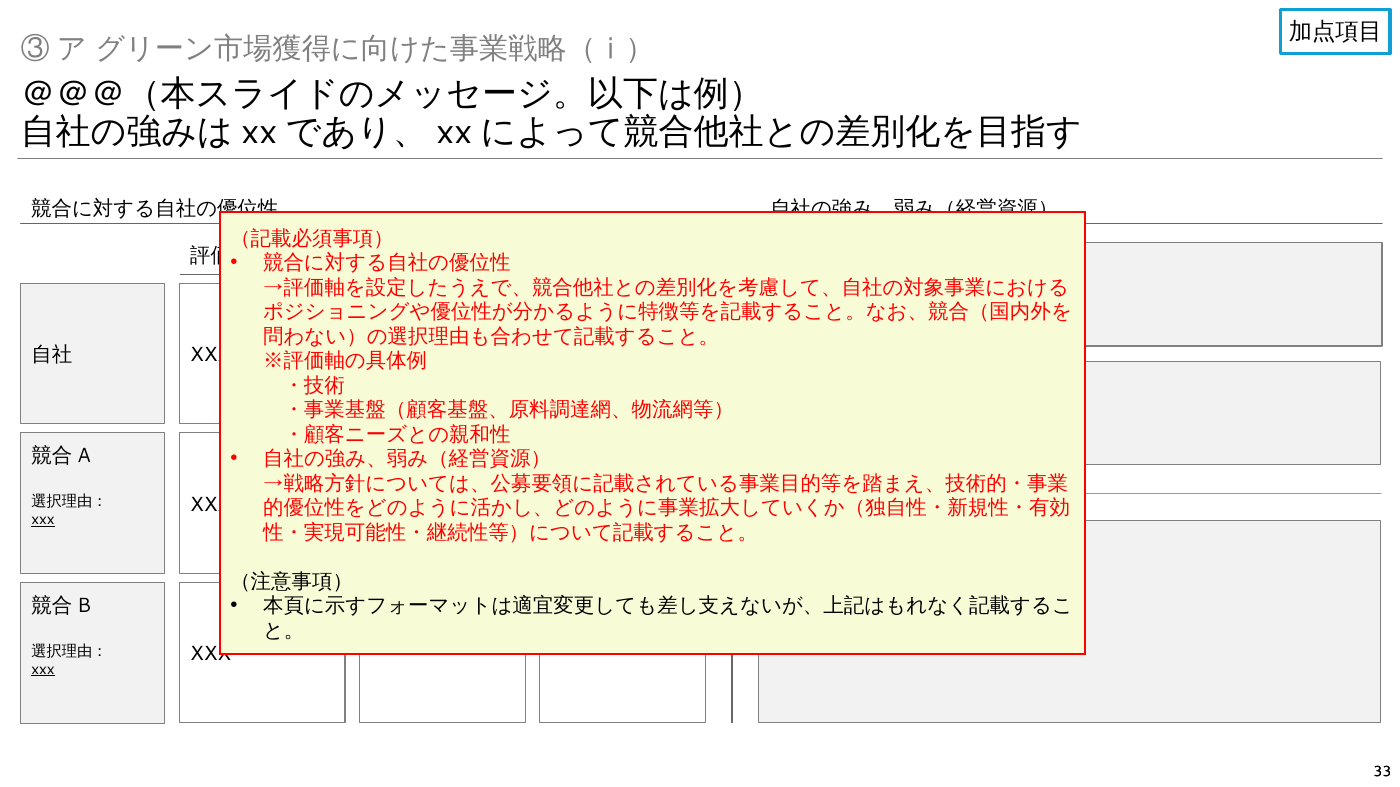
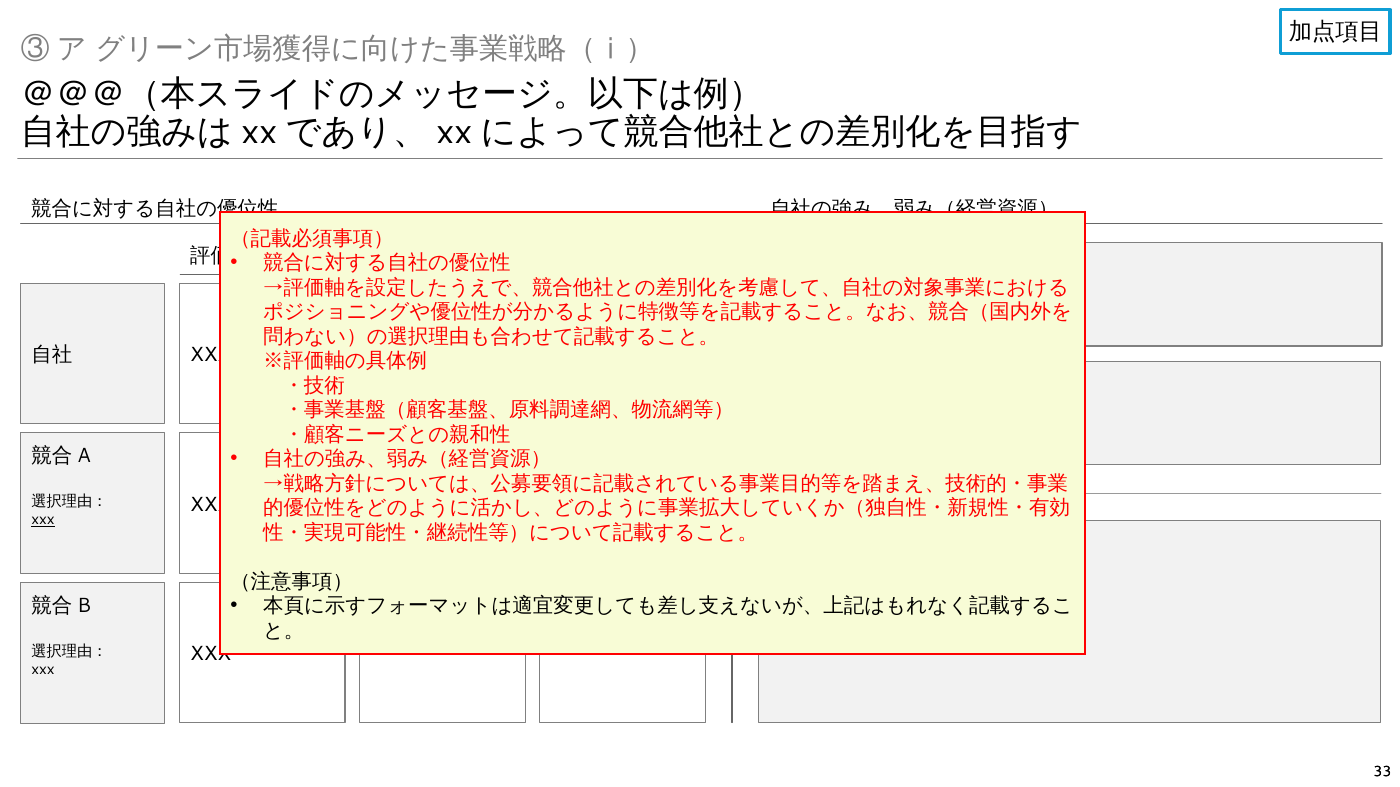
xxx at (43, 670) underline: present -> none
